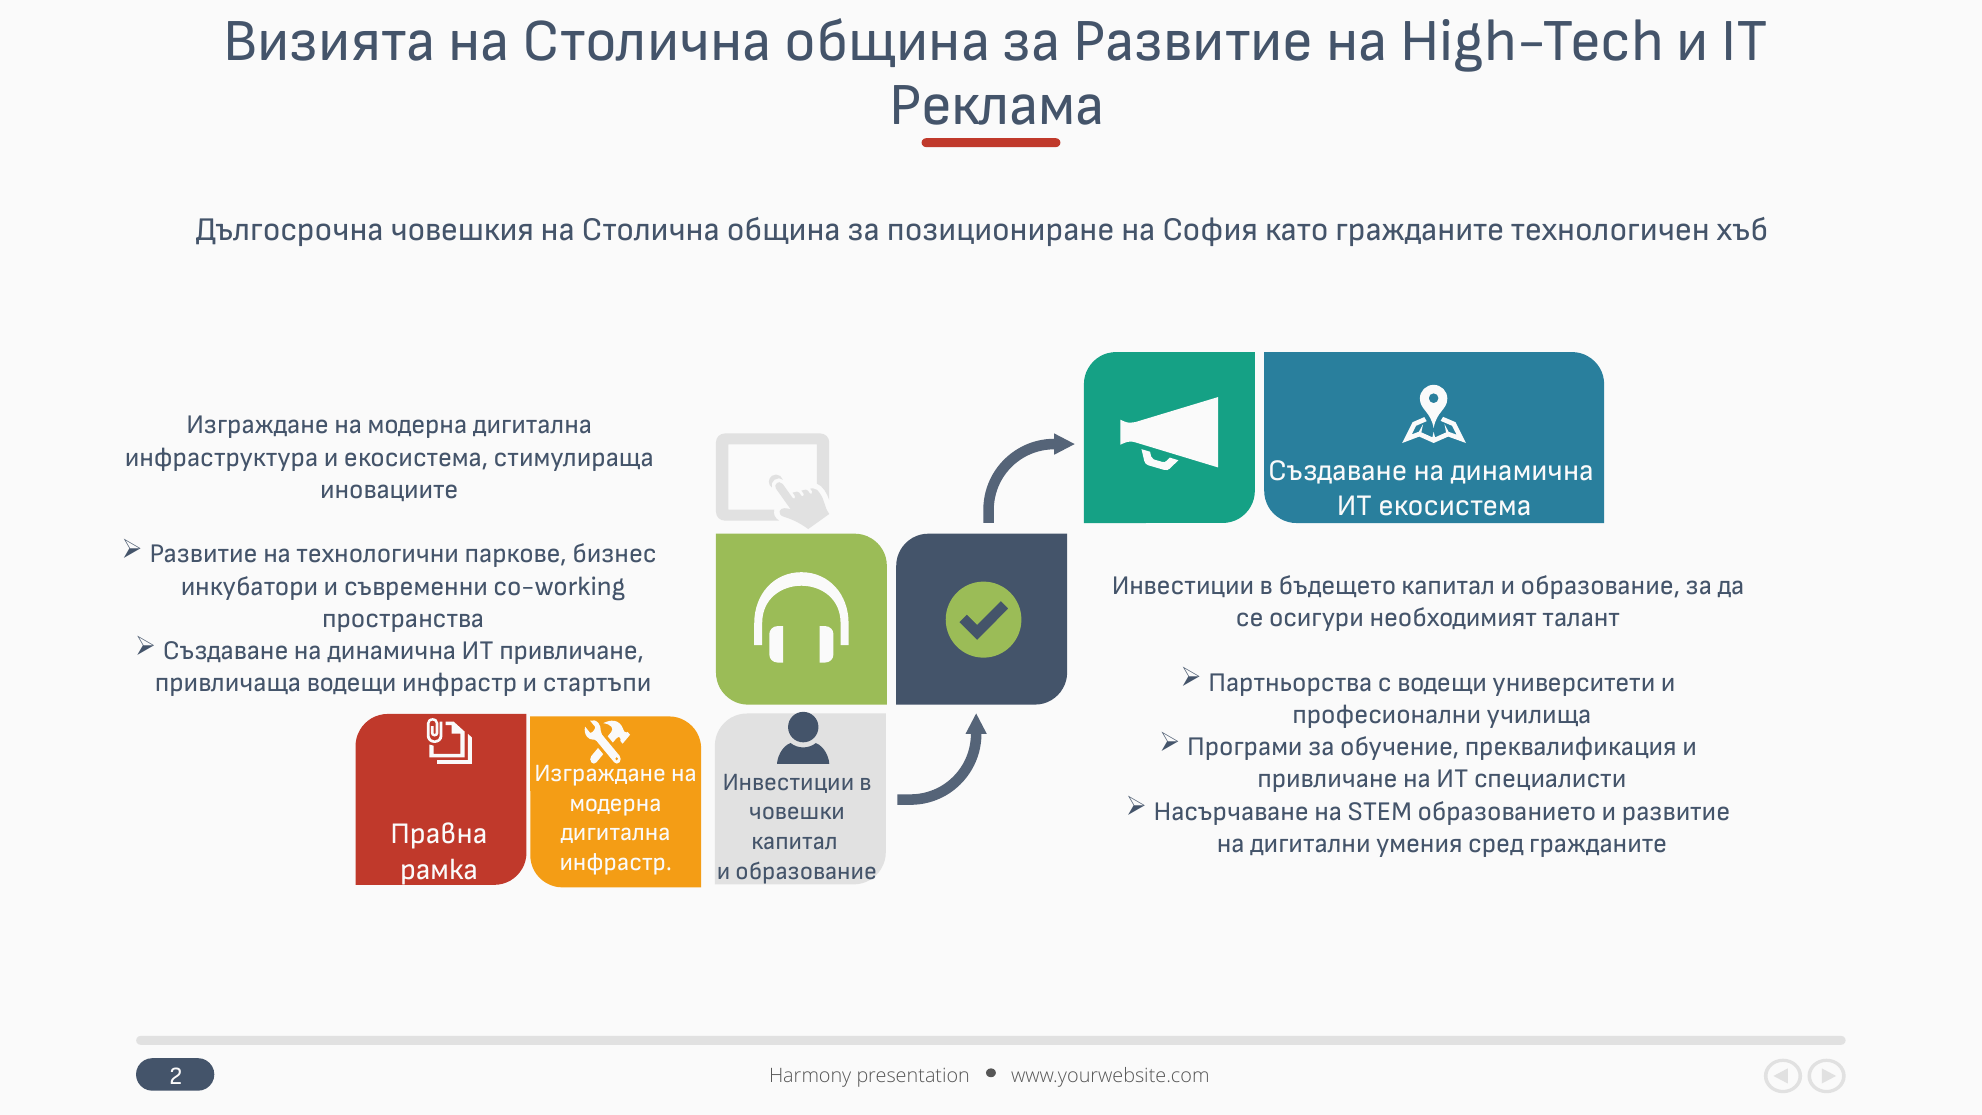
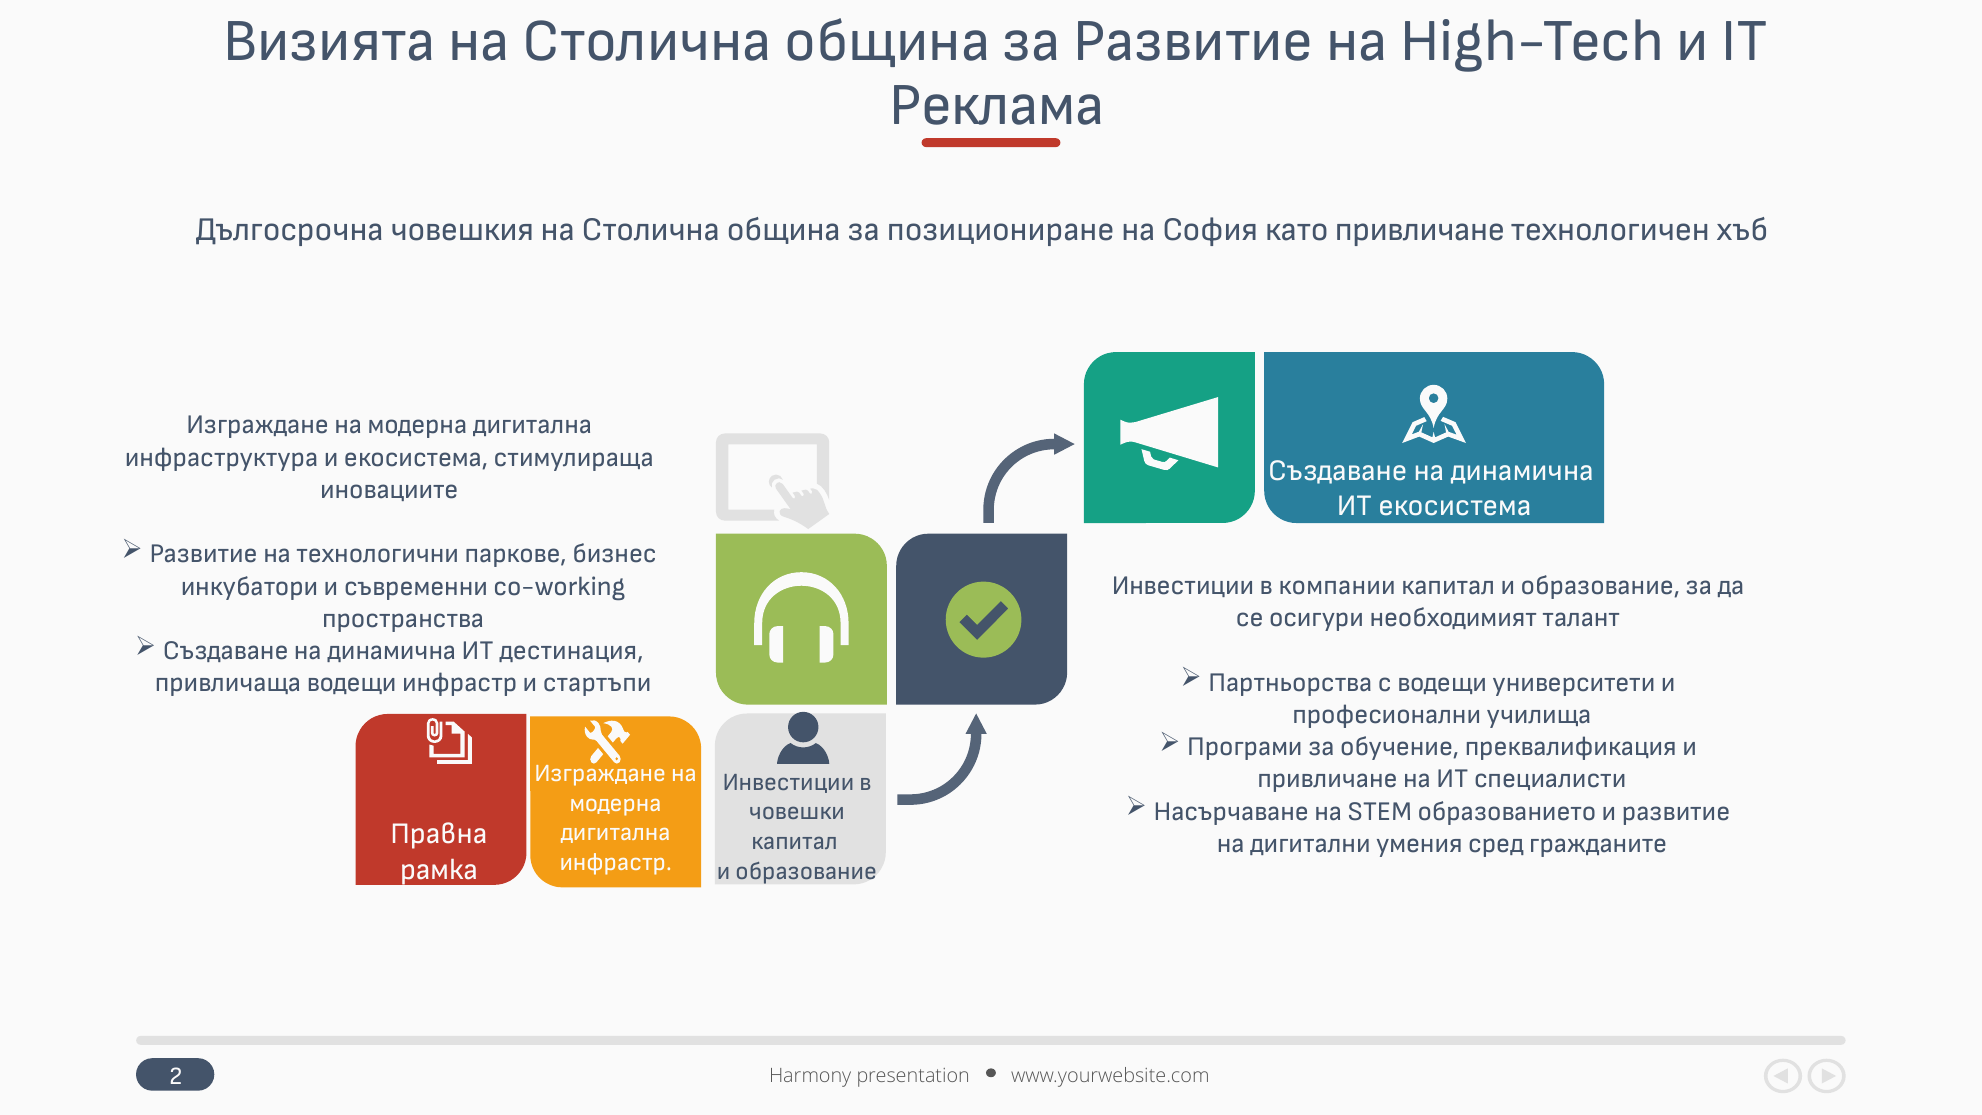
като гражданите: гражданите -> привличане
бъдещето: бъдещето -> компании
ИТ привличане: привличане -> дестинация
